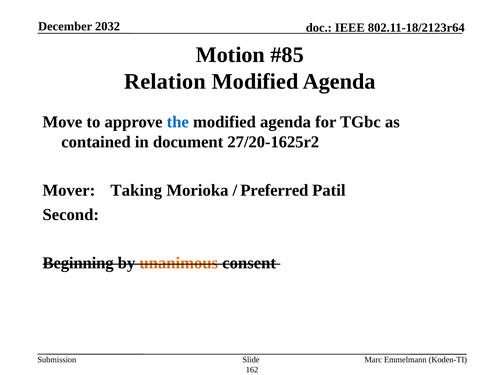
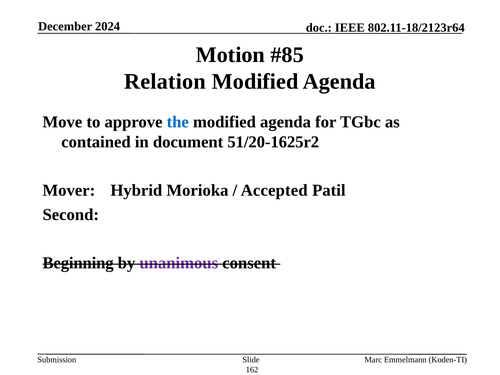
2032: 2032 -> 2024
27/20-1625r2: 27/20-1625r2 -> 51/20-1625r2
Taking: Taking -> Hybrid
Preferred: Preferred -> Accepted
unanimous colour: orange -> purple
